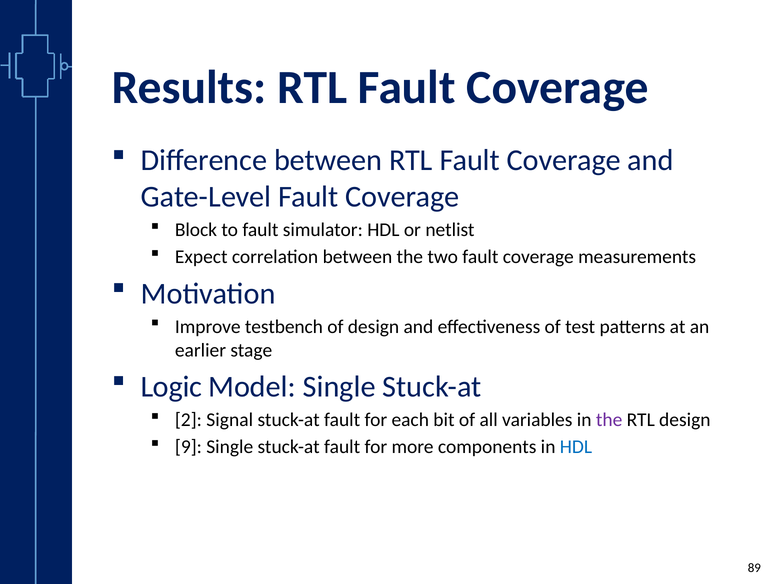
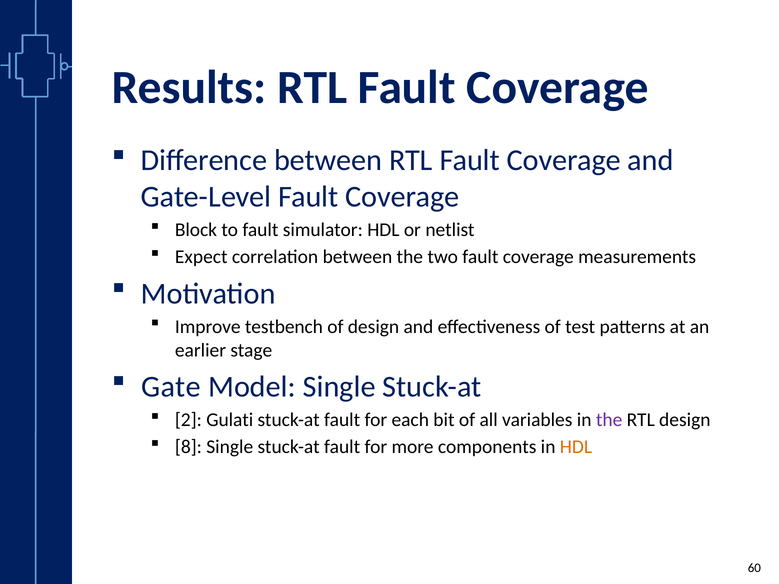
Logic: Logic -> Gate
Signal: Signal -> Gulati
9: 9 -> 8
HDL at (576, 447) colour: blue -> orange
89: 89 -> 60
